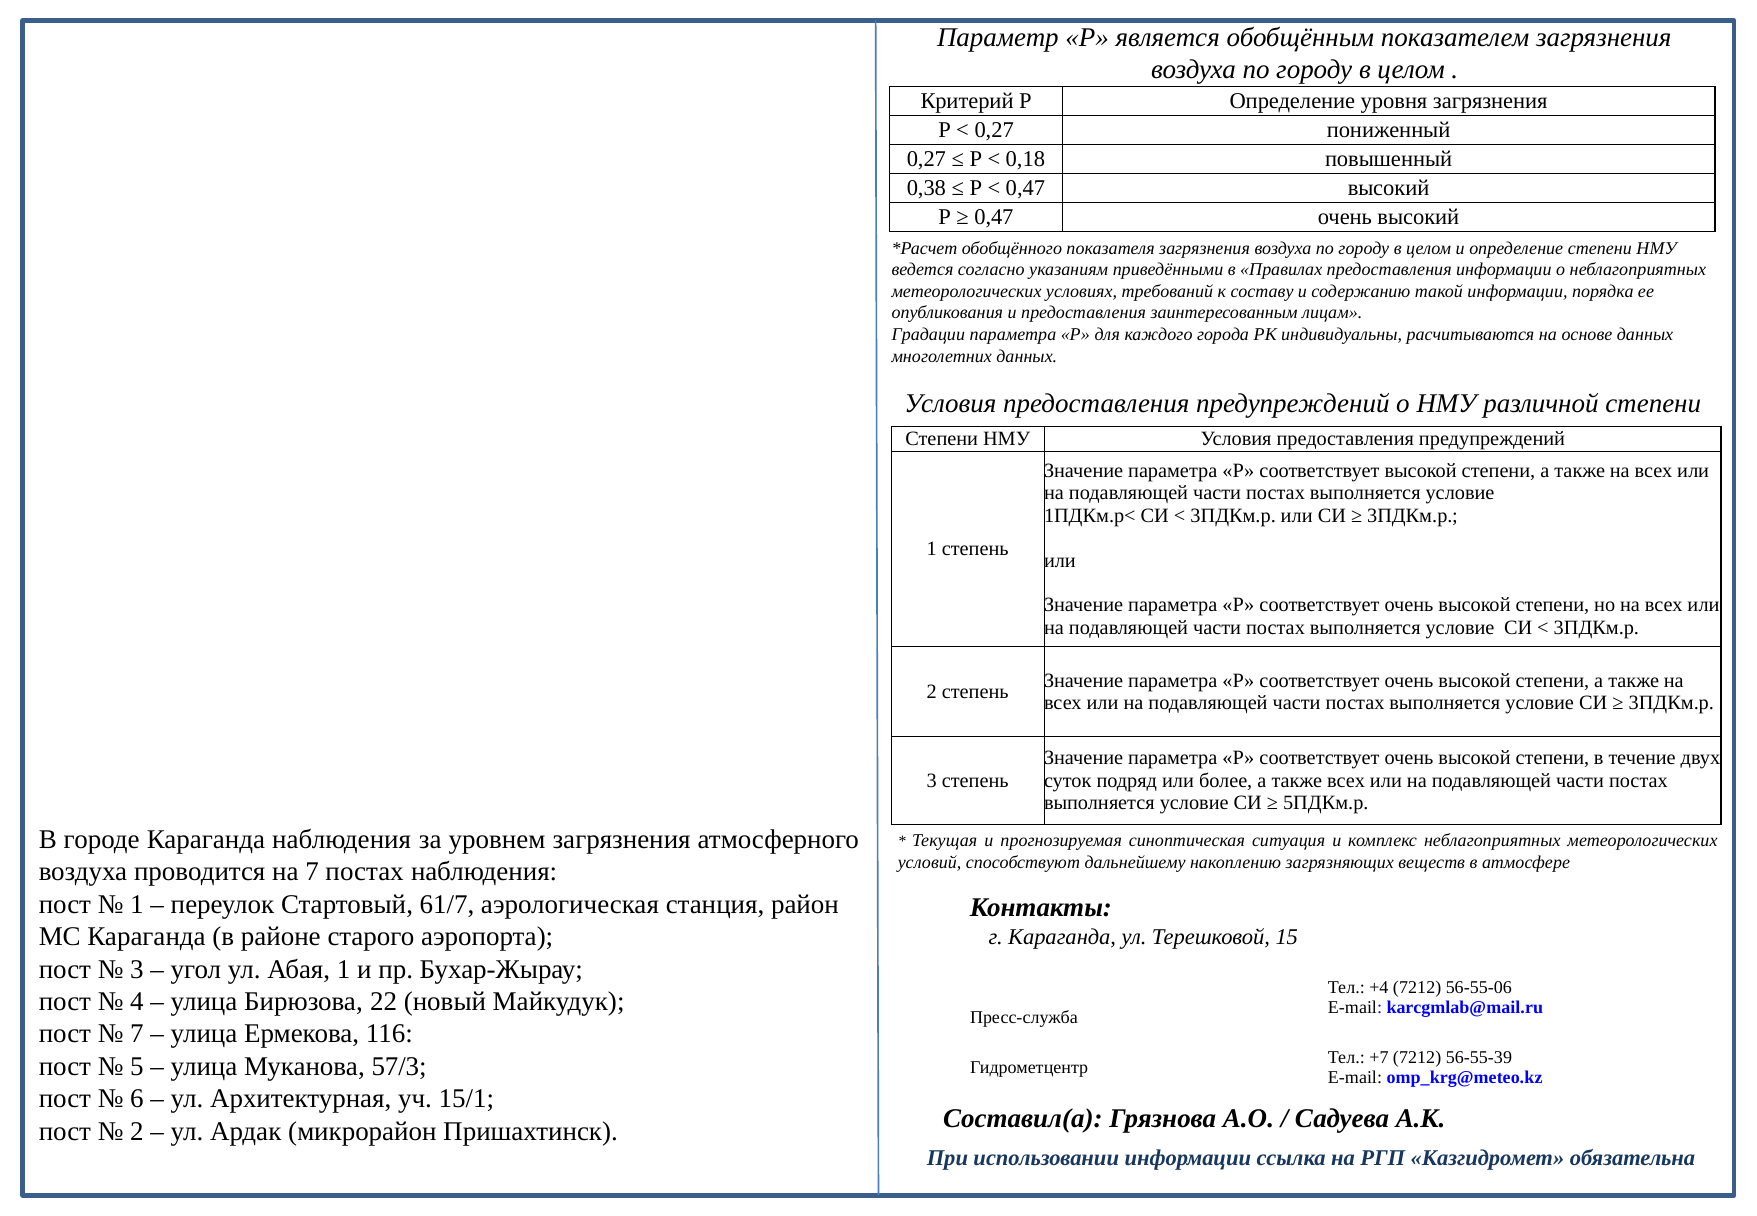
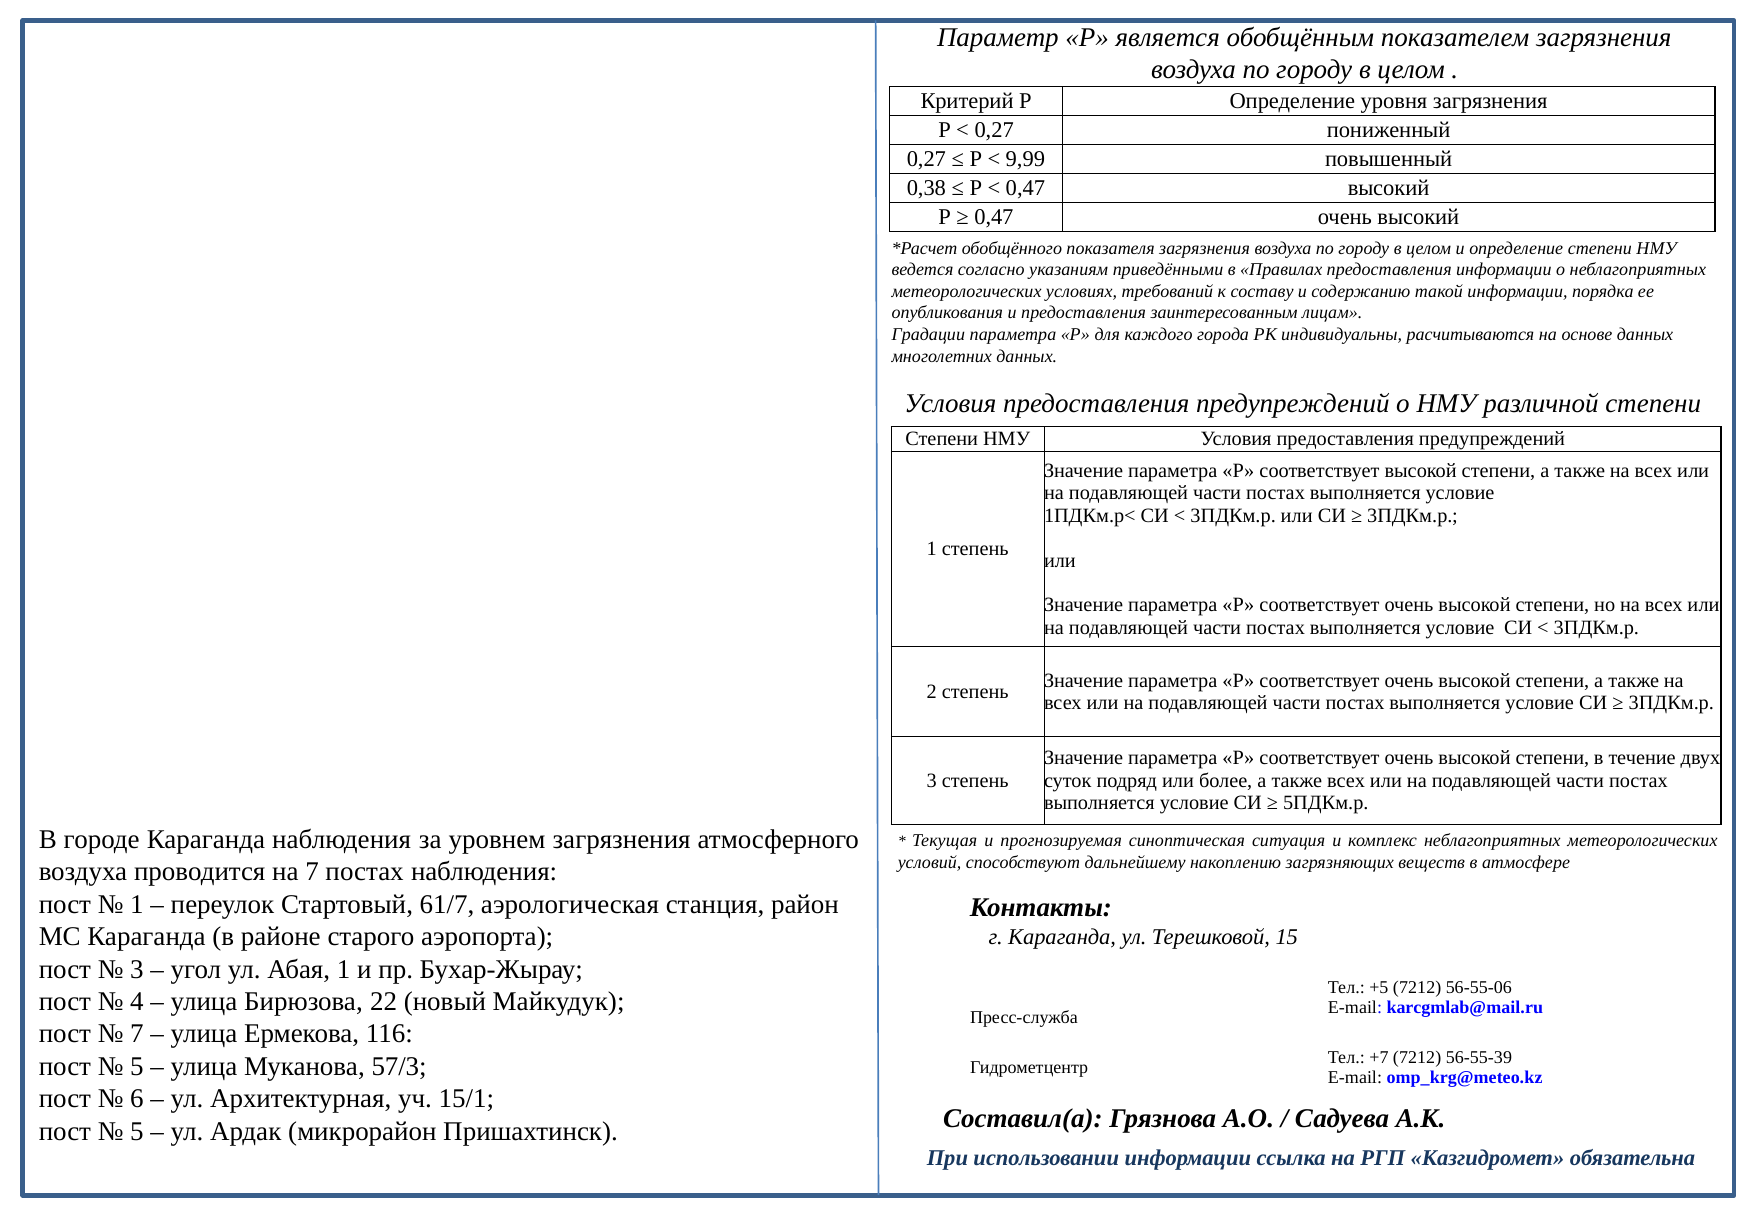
0,18: 0,18 -> 9,99
+4: +4 -> +5
2 at (137, 1132): 2 -> 5
